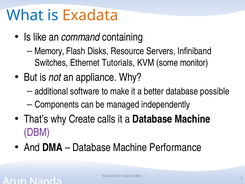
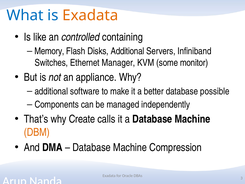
command: command -> controlled
Disks Resource: Resource -> Additional
Tutorials: Tutorials -> Manager
DBM colour: purple -> orange
Performance: Performance -> Compression
